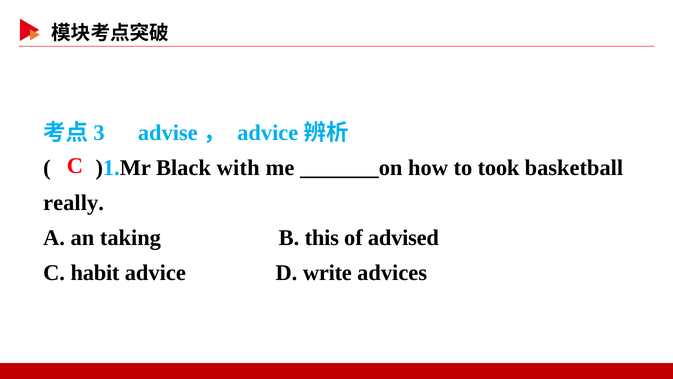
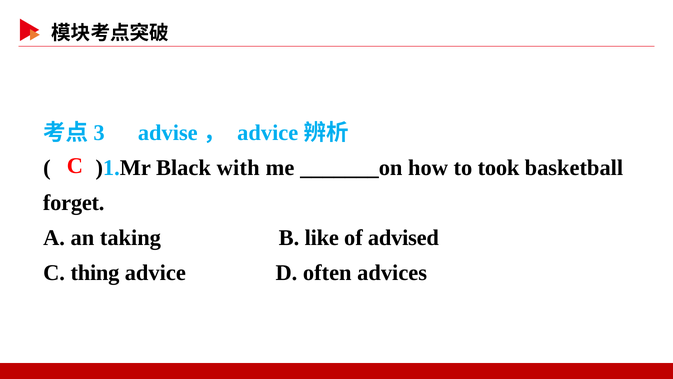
really: really -> forget
this: this -> like
habit: habit -> thing
write: write -> often
